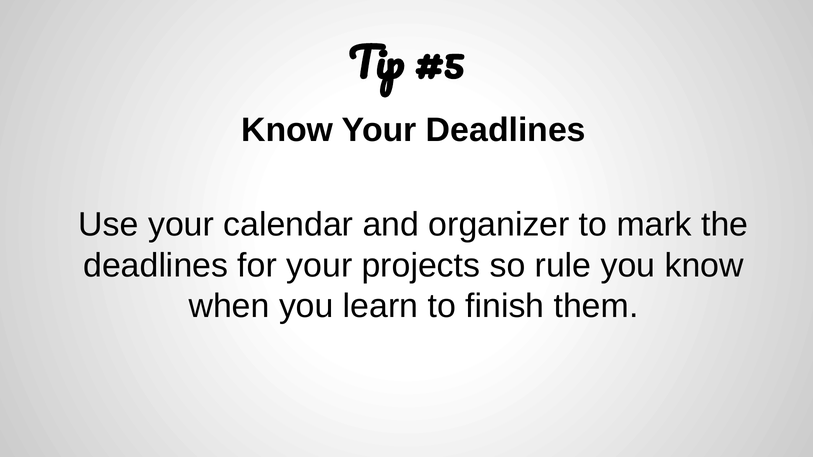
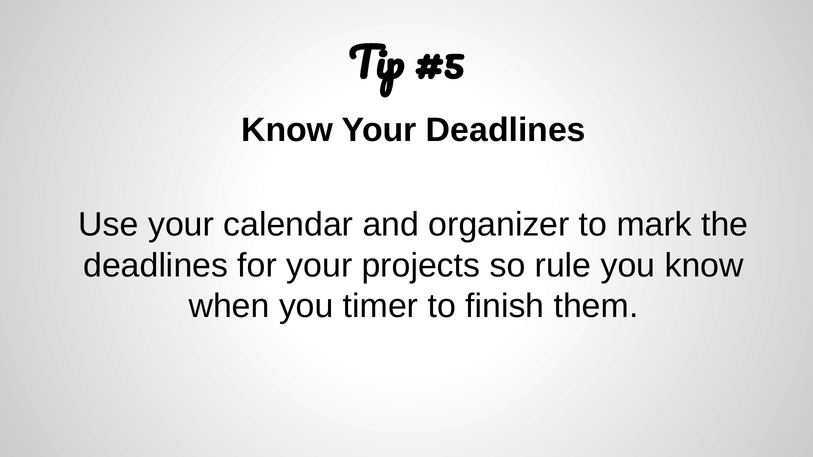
learn: learn -> timer
